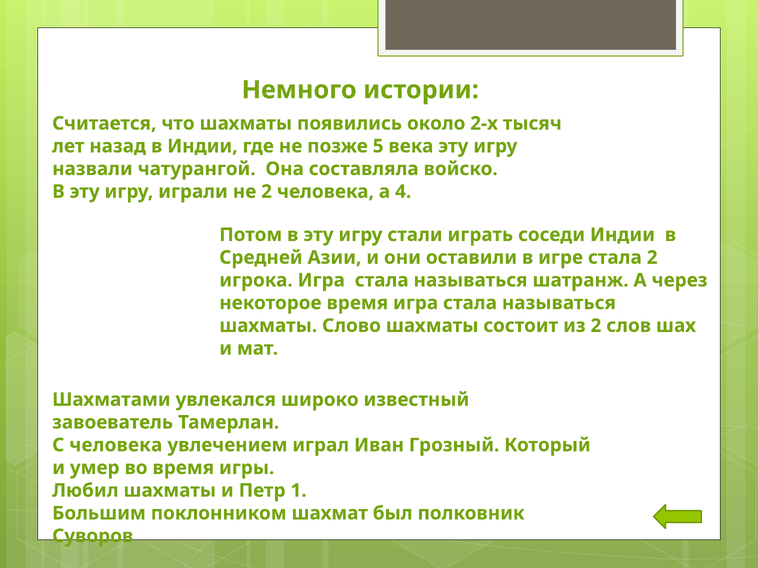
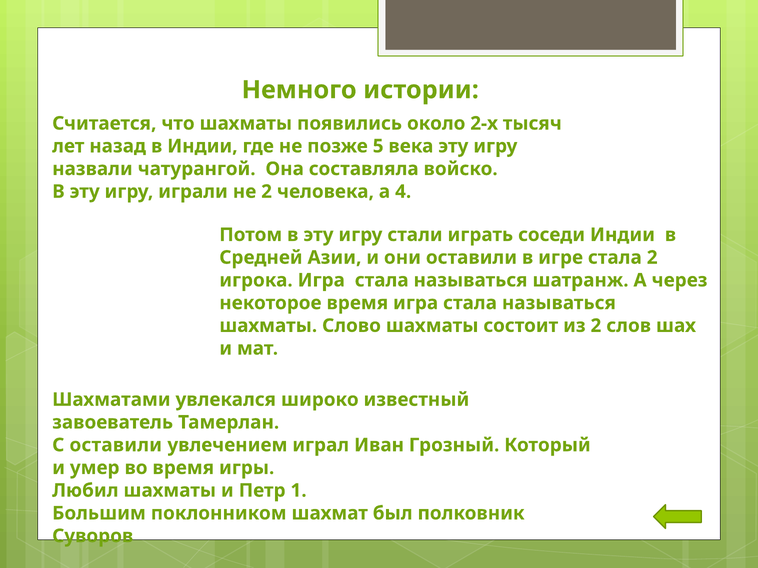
С человека: человека -> оставили
